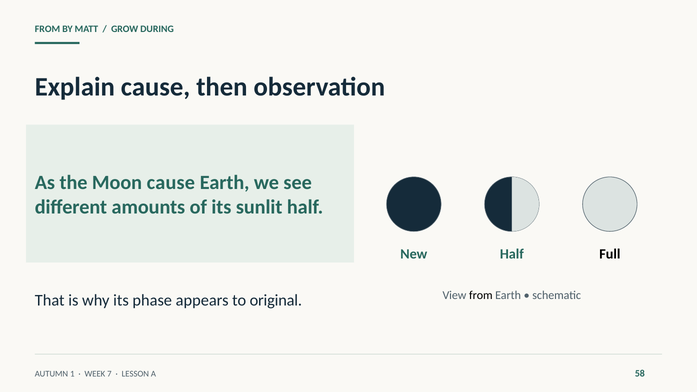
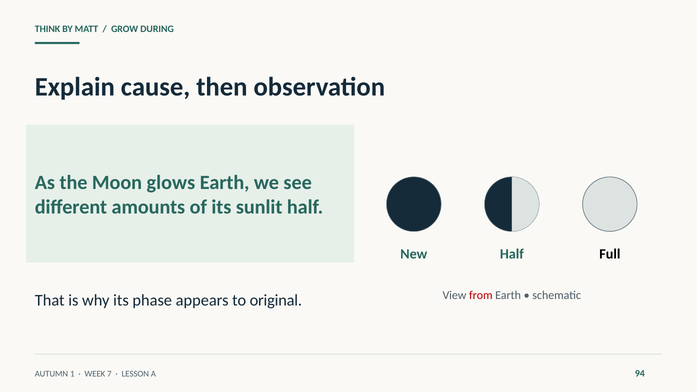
FROM at (47, 29): FROM -> THINK
Moon cause: cause -> glows
from at (481, 295) colour: black -> red
58: 58 -> 94
